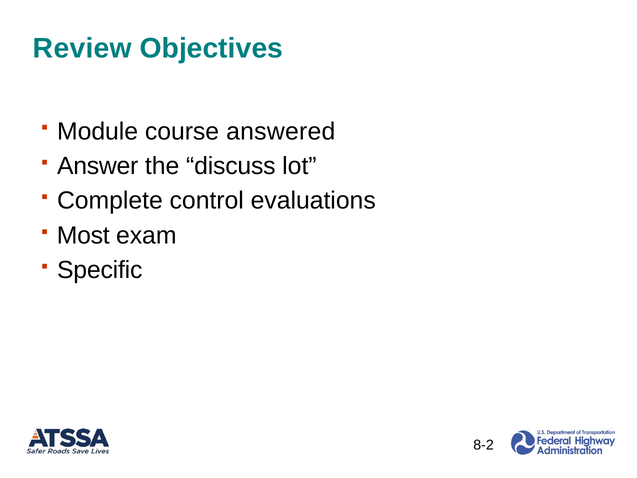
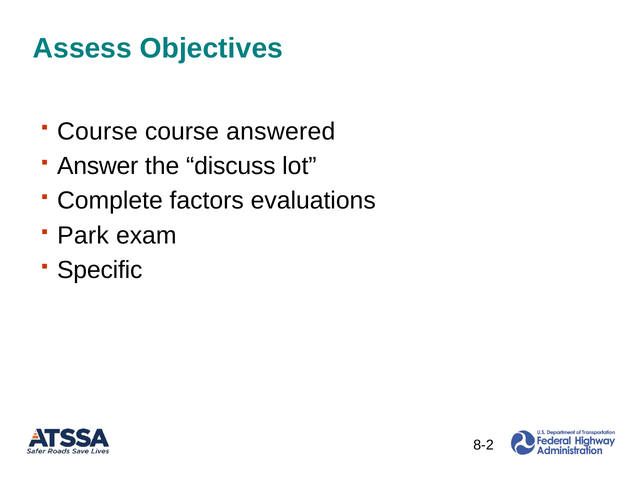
Review: Review -> Assess
Module at (98, 131): Module -> Course
control: control -> factors
Most: Most -> Park
